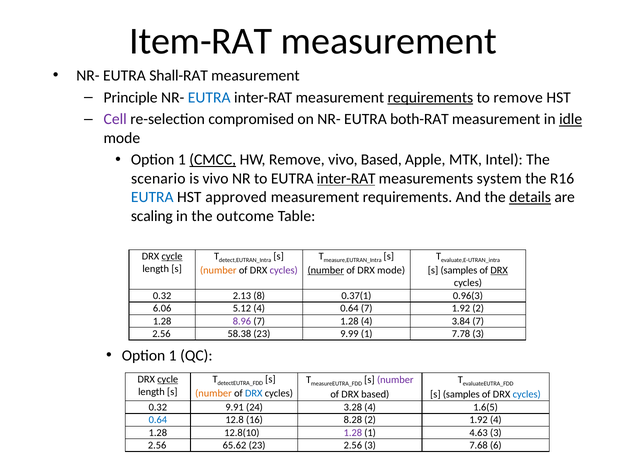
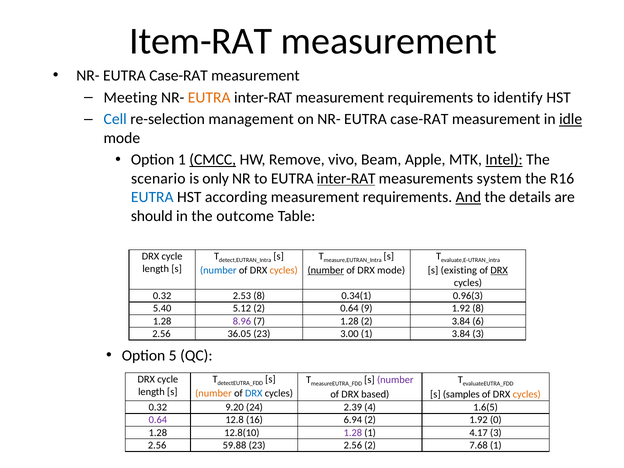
Shall-RAT at (179, 76): Shall-RAT -> Case-RAT
Principle: Principle -> Meeting
EUTRA at (209, 97) colour: blue -> orange
requirements at (430, 97) underline: present -> none
to remove: remove -> identify
Cell colour: purple -> blue
compromised: compromised -> management
on NR- EUTRA both-RAT: both-RAT -> case-RAT
vivo Based: Based -> Beam
Intel underline: none -> present
is vivo: vivo -> only
approved: approved -> according
And underline: none -> present
details underline: present -> none
scaling: scaling -> should
cycle at (172, 256) underline: present -> none
number at (218, 270) colour: orange -> blue
cycles at (284, 270) colour: purple -> orange
samples at (459, 270): samples -> existing
2.13: 2.13 -> 2.53
0.37(1: 0.37(1 -> 0.34(1
6.06: 6.06 -> 5.40
5.12 4: 4 -> 2
0.64 7: 7 -> 9
1.92 2: 2 -> 8
1.28 4: 4 -> 2
3.84 7: 7 -> 6
58.38: 58.38 -> 36.05
9.99: 9.99 -> 3.00
1 7.78: 7.78 -> 3.84
1 at (173, 355): 1 -> 5
cycle at (168, 379) underline: present -> none
cycles at (527, 395) colour: blue -> orange
9.91: 9.91 -> 9.20
3.28: 3.28 -> 2.39
0.64 at (158, 420) colour: blue -> purple
8.28: 8.28 -> 6.94
1.92 4: 4 -> 0
4.63: 4.63 -> 4.17
65.62: 65.62 -> 59.88
2.56 3: 3 -> 2
7.68 6: 6 -> 1
